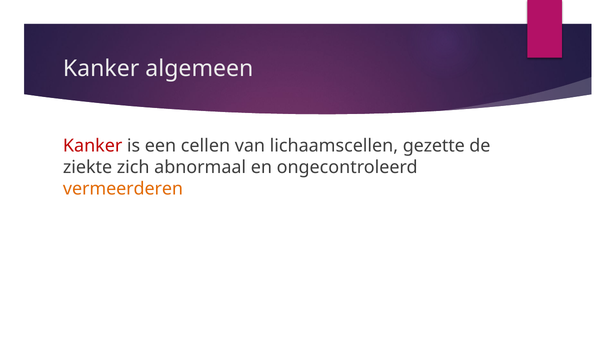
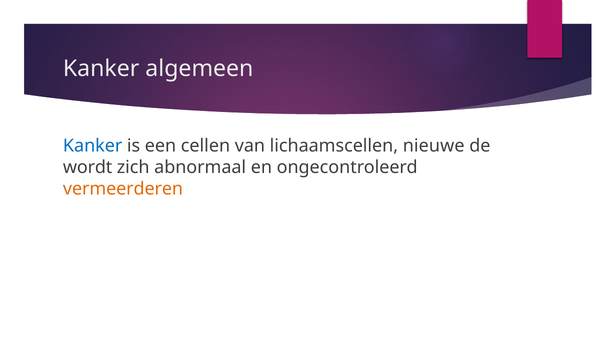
Kanker at (93, 146) colour: red -> blue
gezette: gezette -> nieuwe
ziekte: ziekte -> wordt
